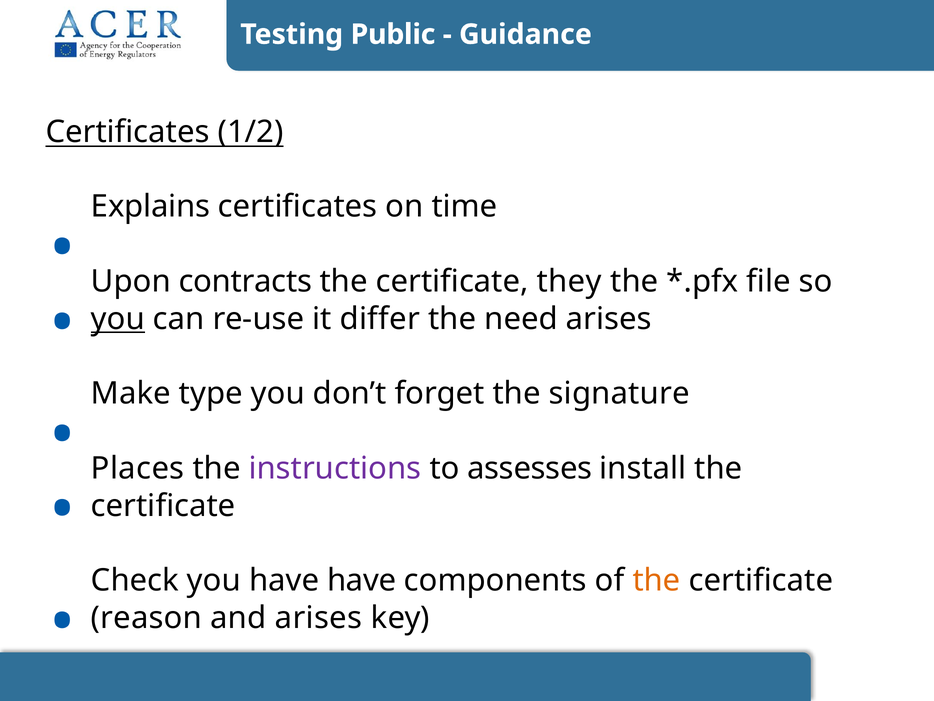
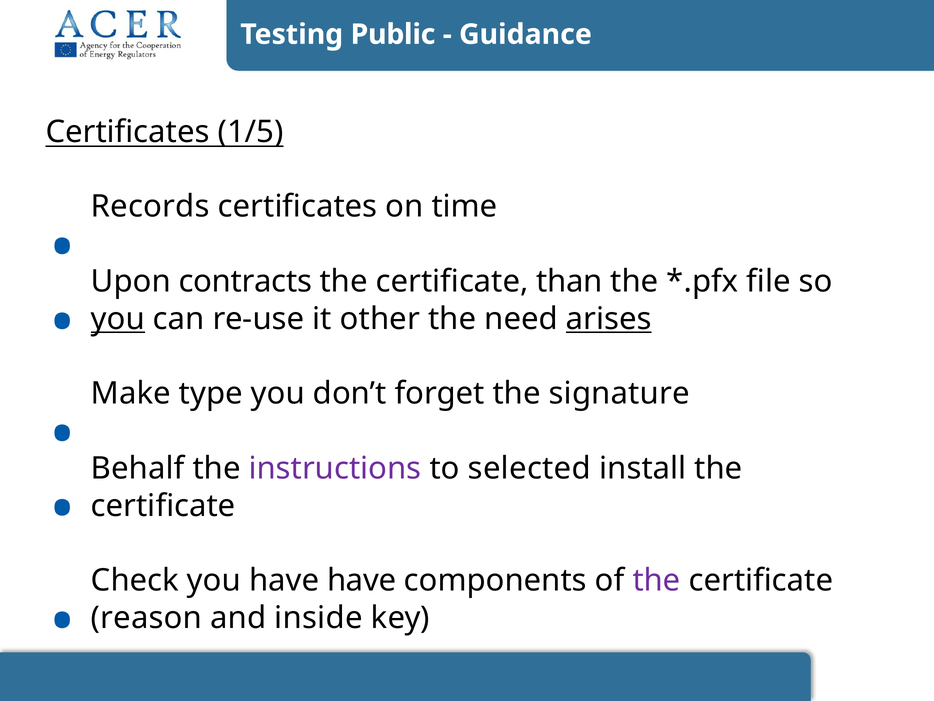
1/2: 1/2 -> 1/5
Explains: Explains -> Records
they: they -> than
differ: differ -> other
arises at (609, 319) underline: none -> present
Places: Places -> Behalf
assesses: assesses -> selected
the at (657, 580) colour: orange -> purple
and arises: arises -> inside
